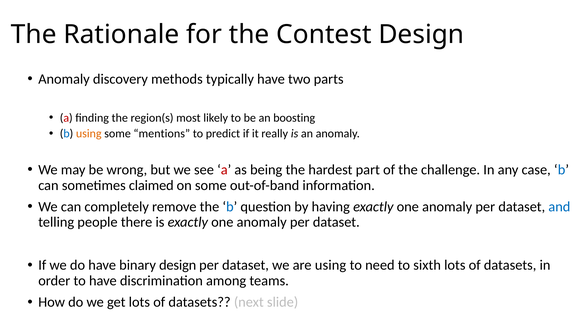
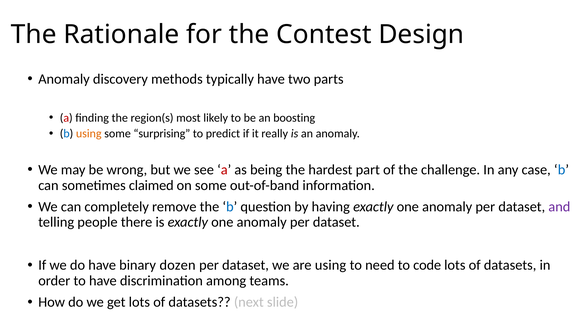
mentions: mentions -> surprising
and colour: blue -> purple
binary design: design -> dozen
sixth: sixth -> code
